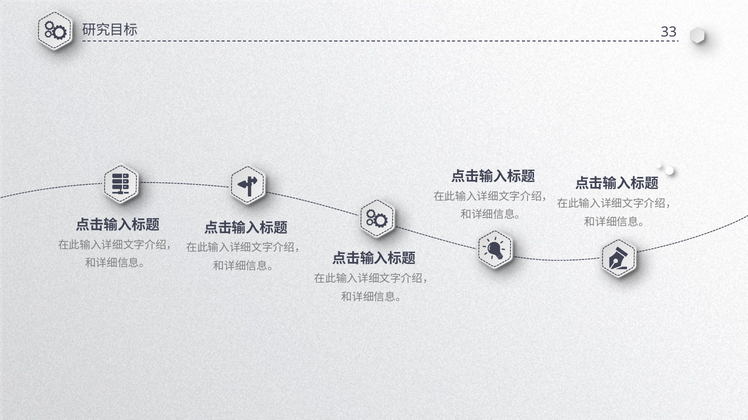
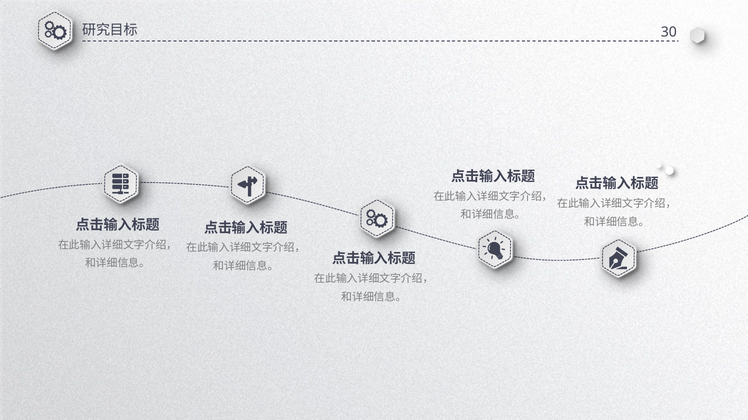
33: 33 -> 30
